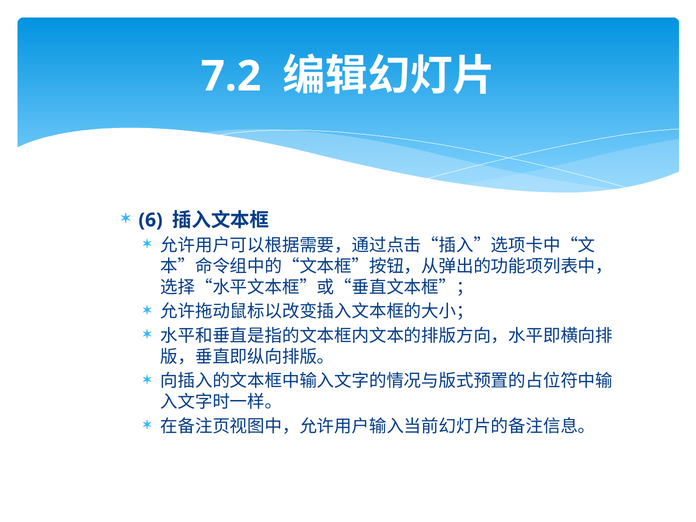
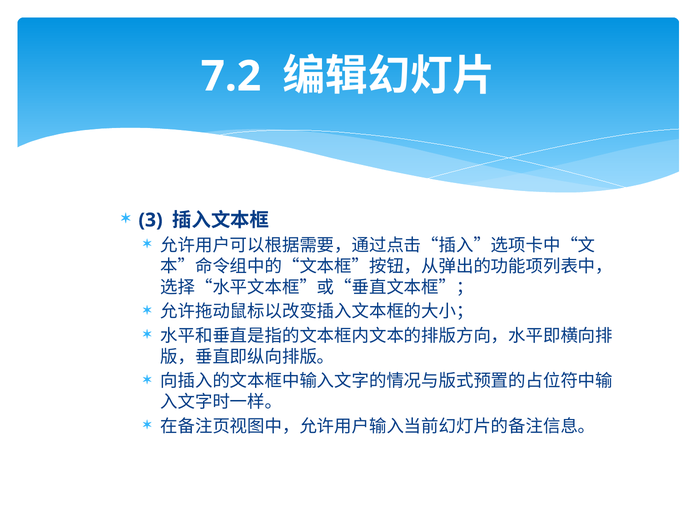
6: 6 -> 3
